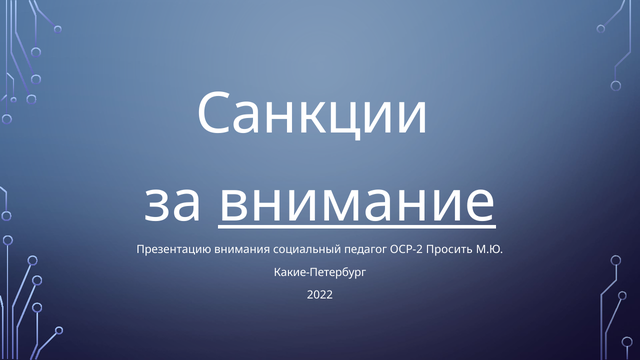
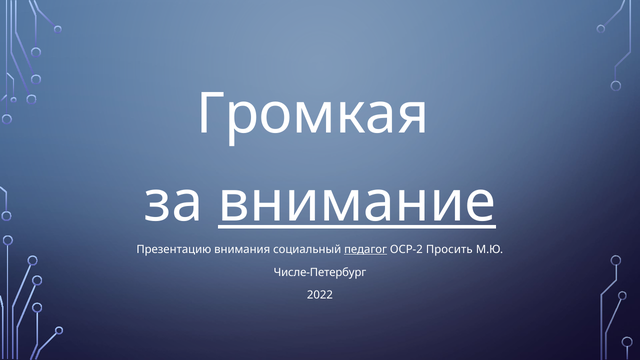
Санкции: Санкции -> Громкая
педагог underline: none -> present
Какие-Петербург: Какие-Петербург -> Числе-Петербург
